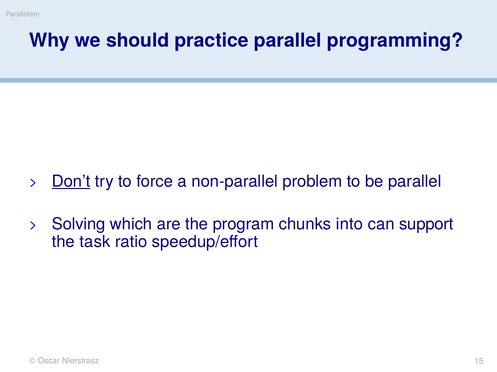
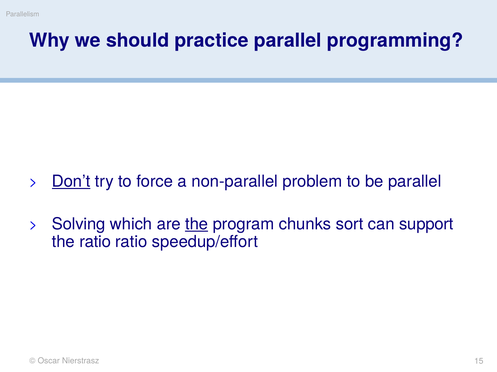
the at (197, 224) underline: none -> present
into: into -> sort
the task: task -> ratio
